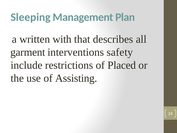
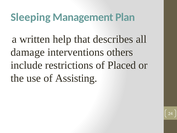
with: with -> help
garment: garment -> damage
safety: safety -> others
